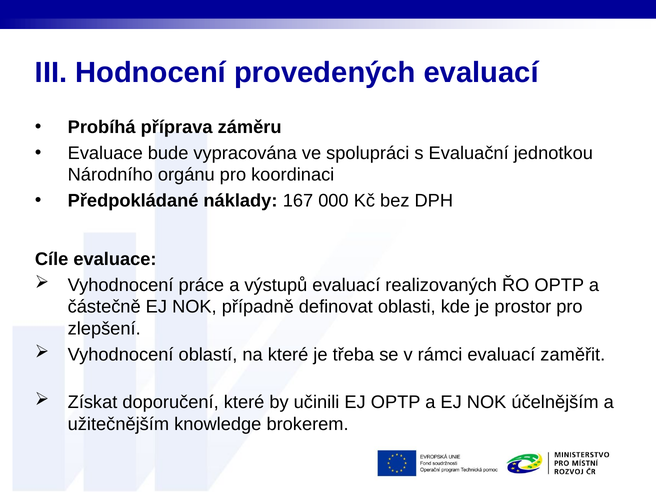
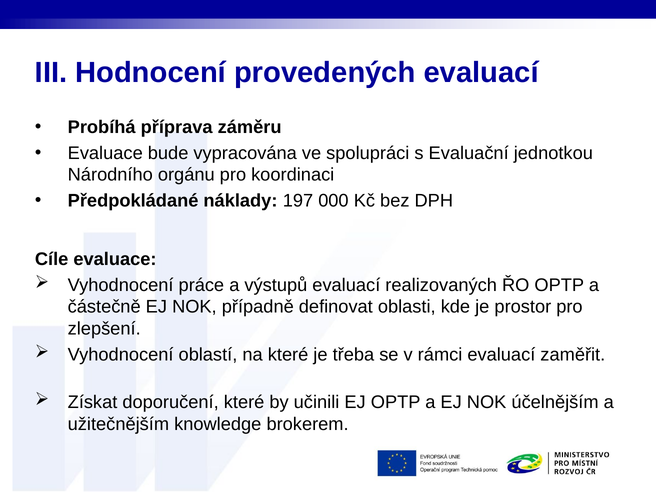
167: 167 -> 197
